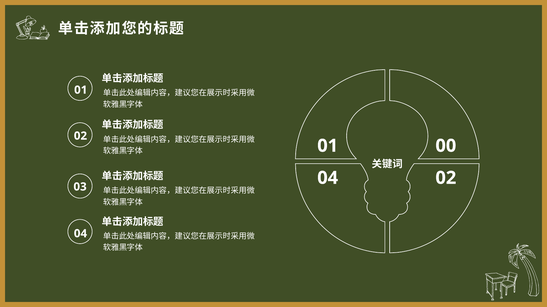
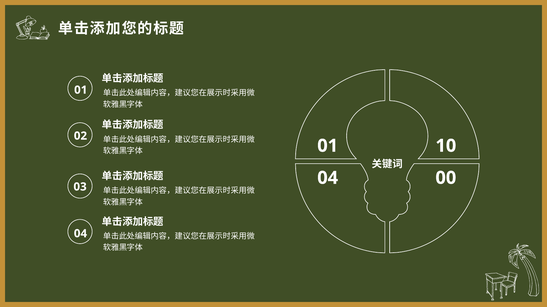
00: 00 -> 10
04 02: 02 -> 00
